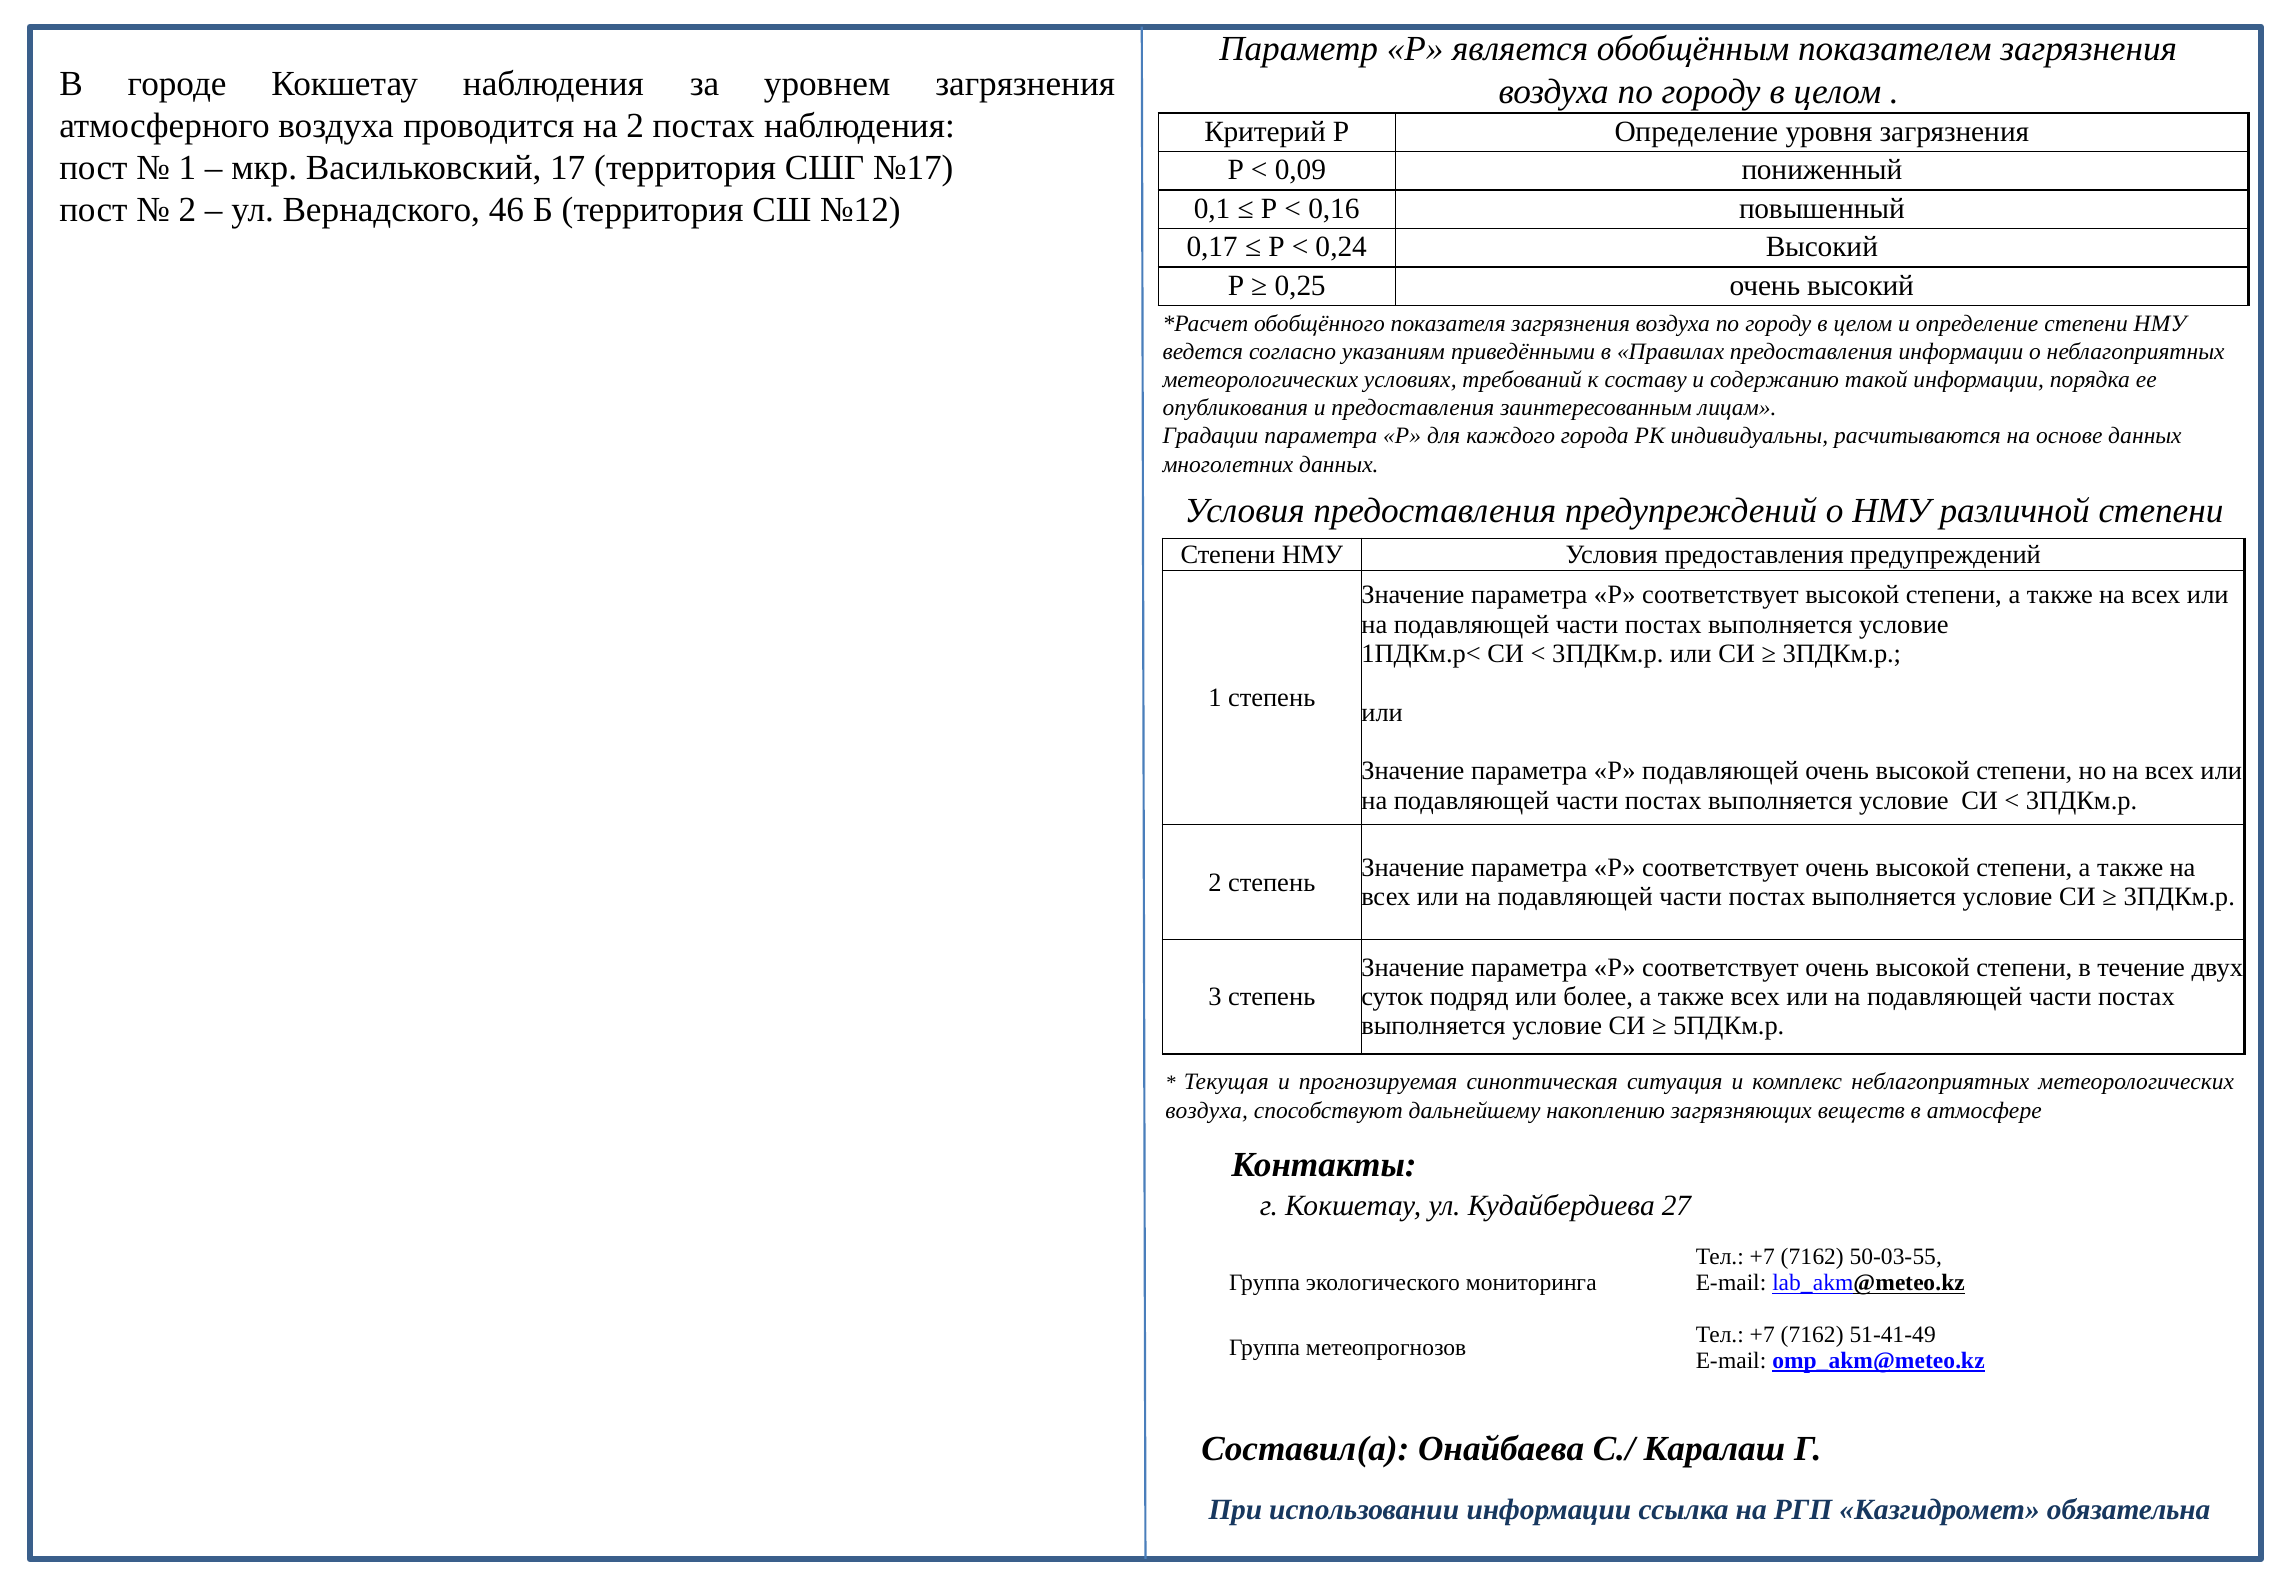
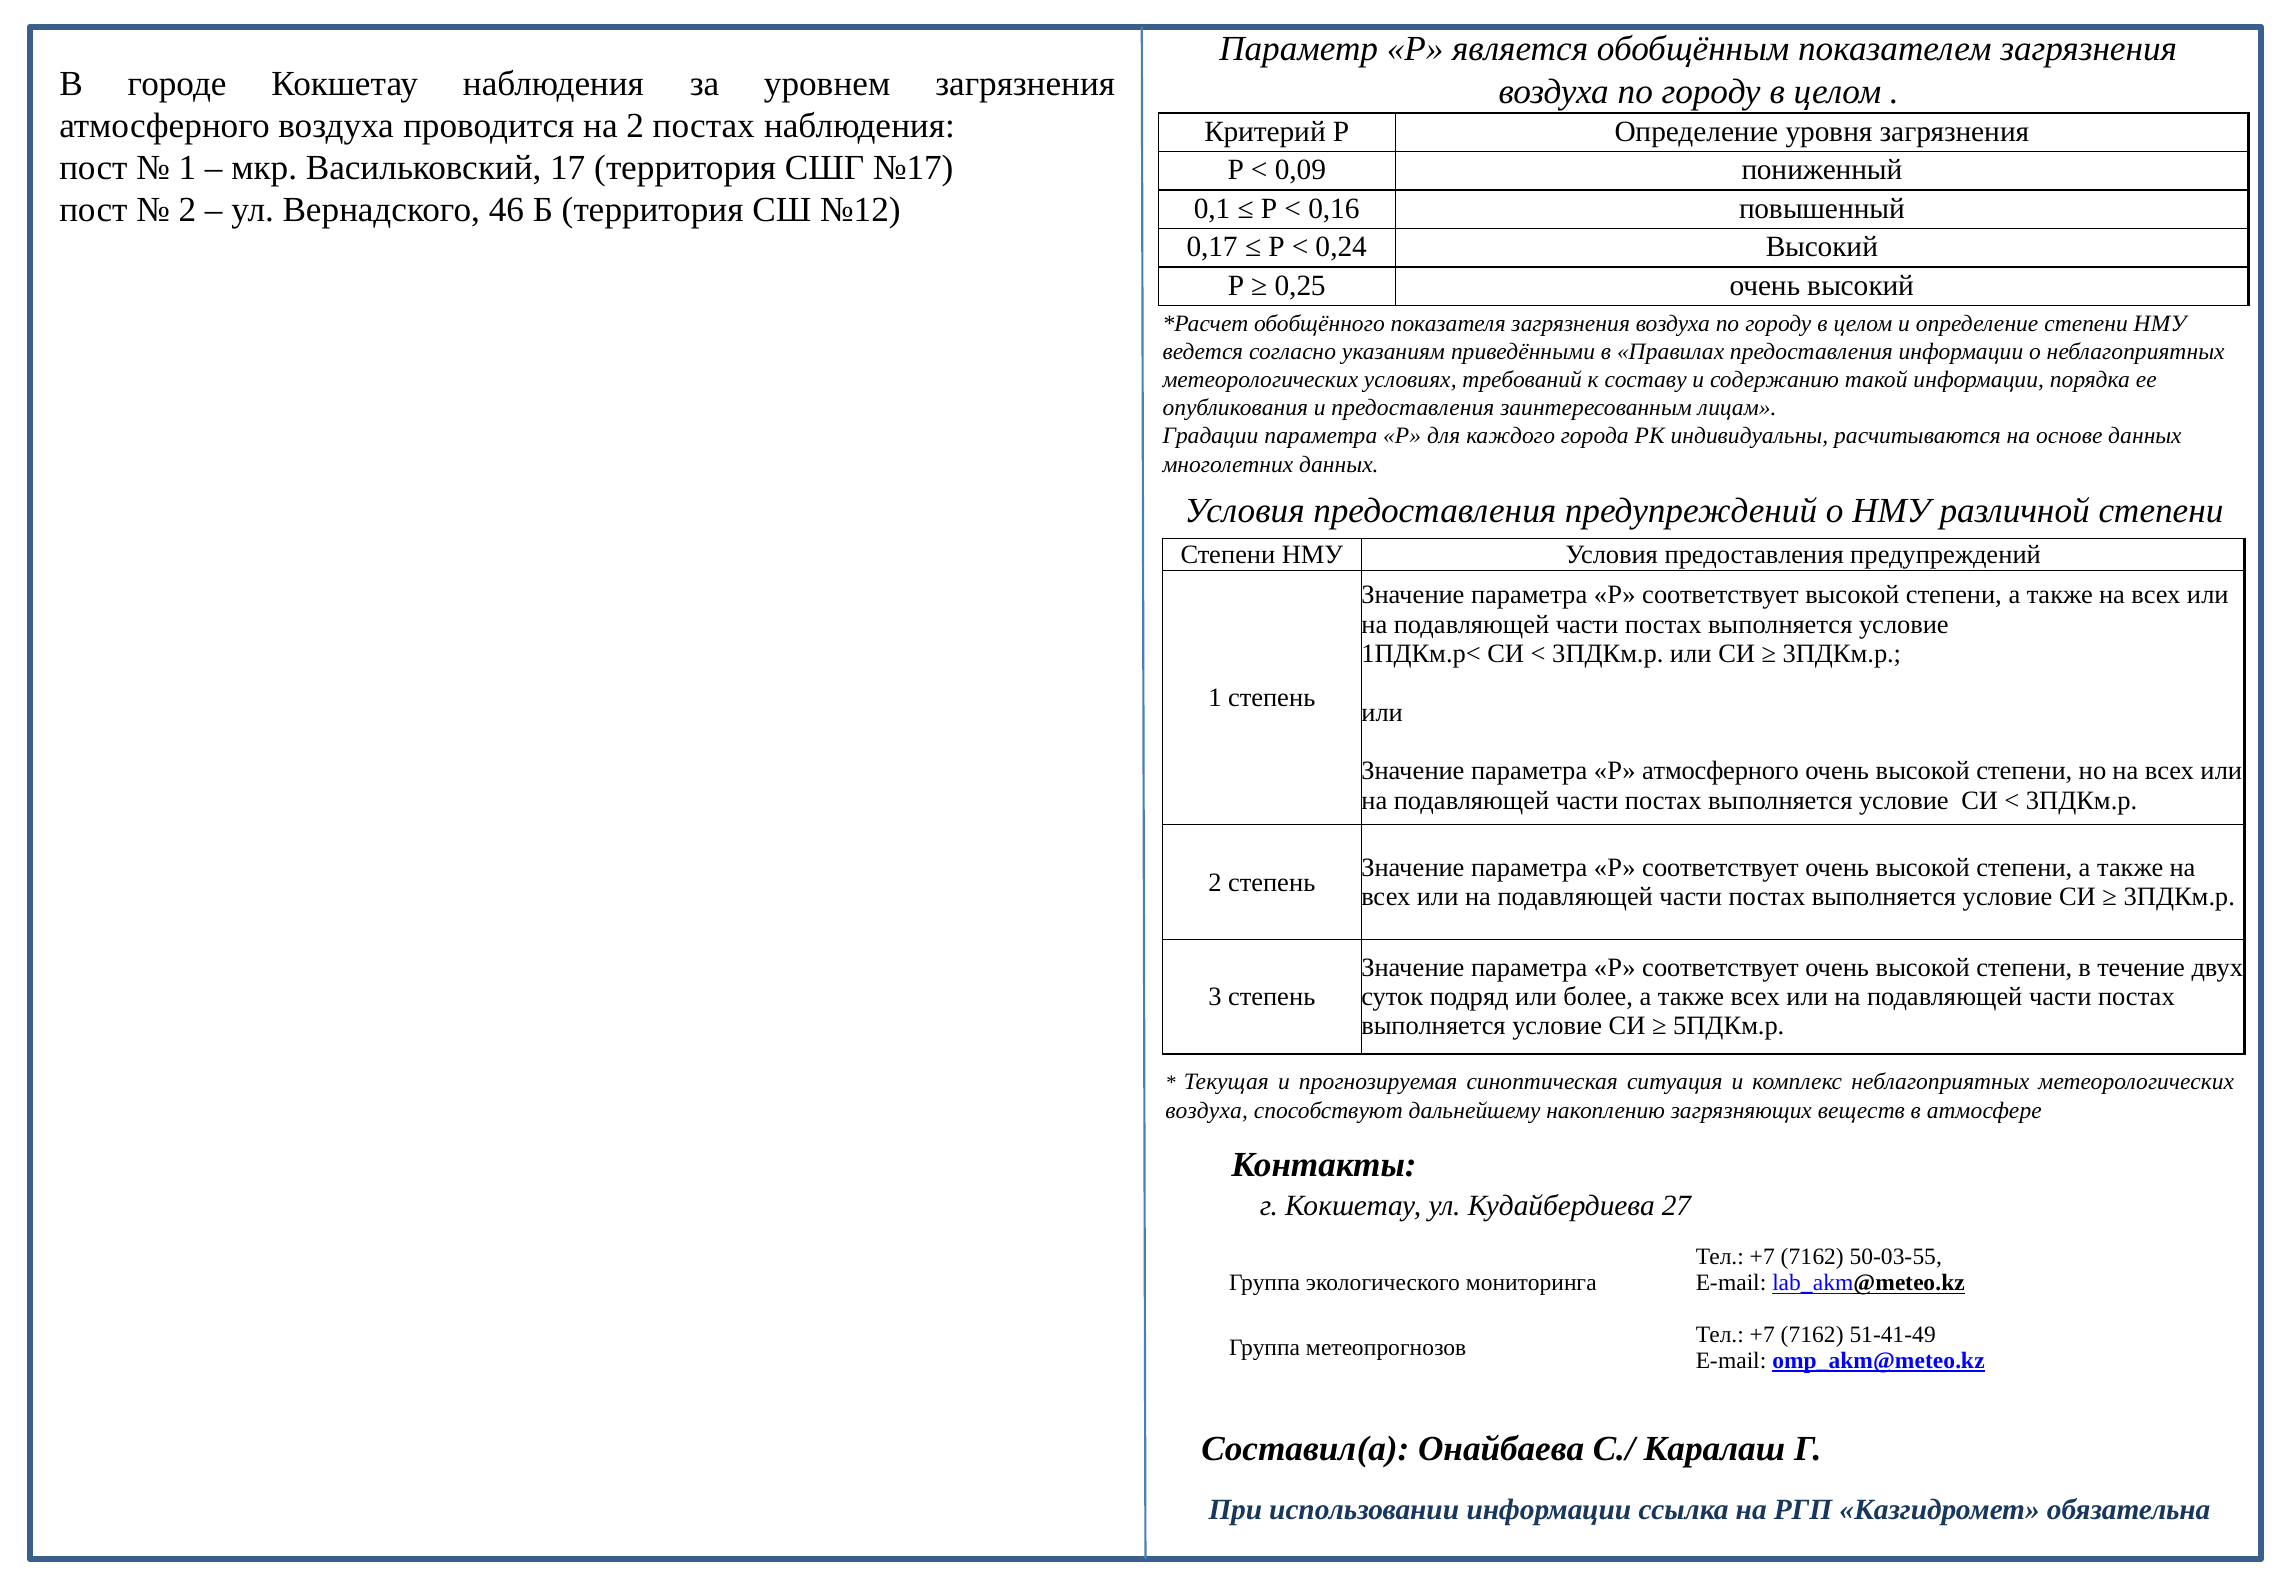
Р подавляющей: подавляющей -> атмосферного
